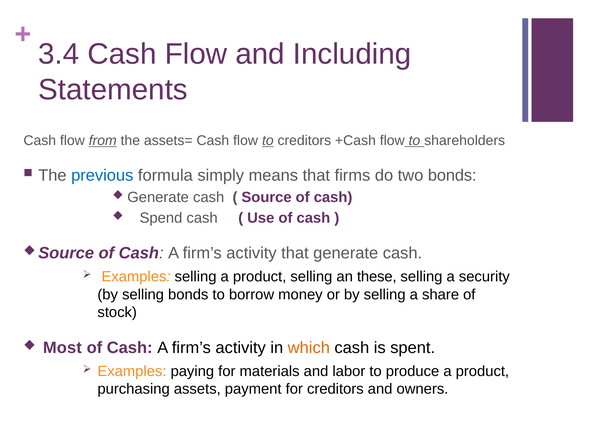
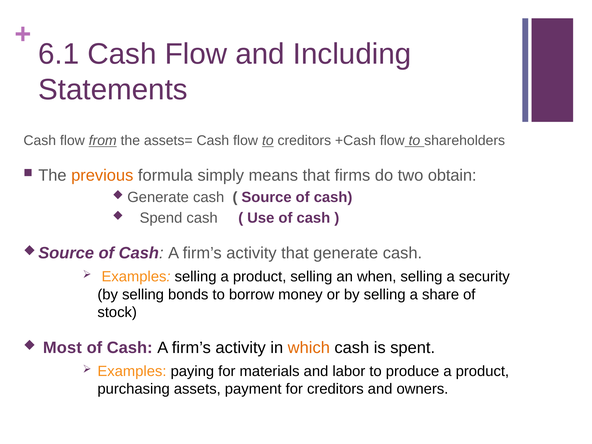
3.4: 3.4 -> 6.1
previous colour: blue -> orange
two bonds: bonds -> obtain
these: these -> when
